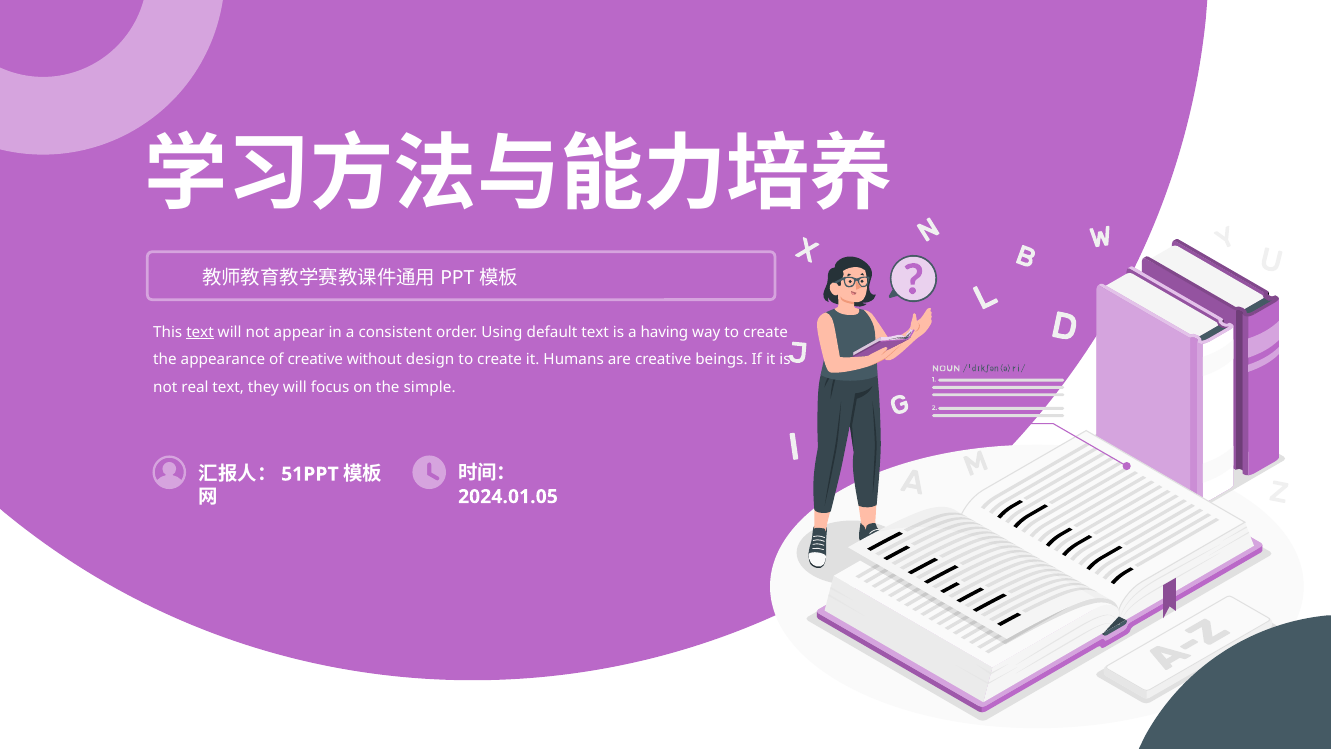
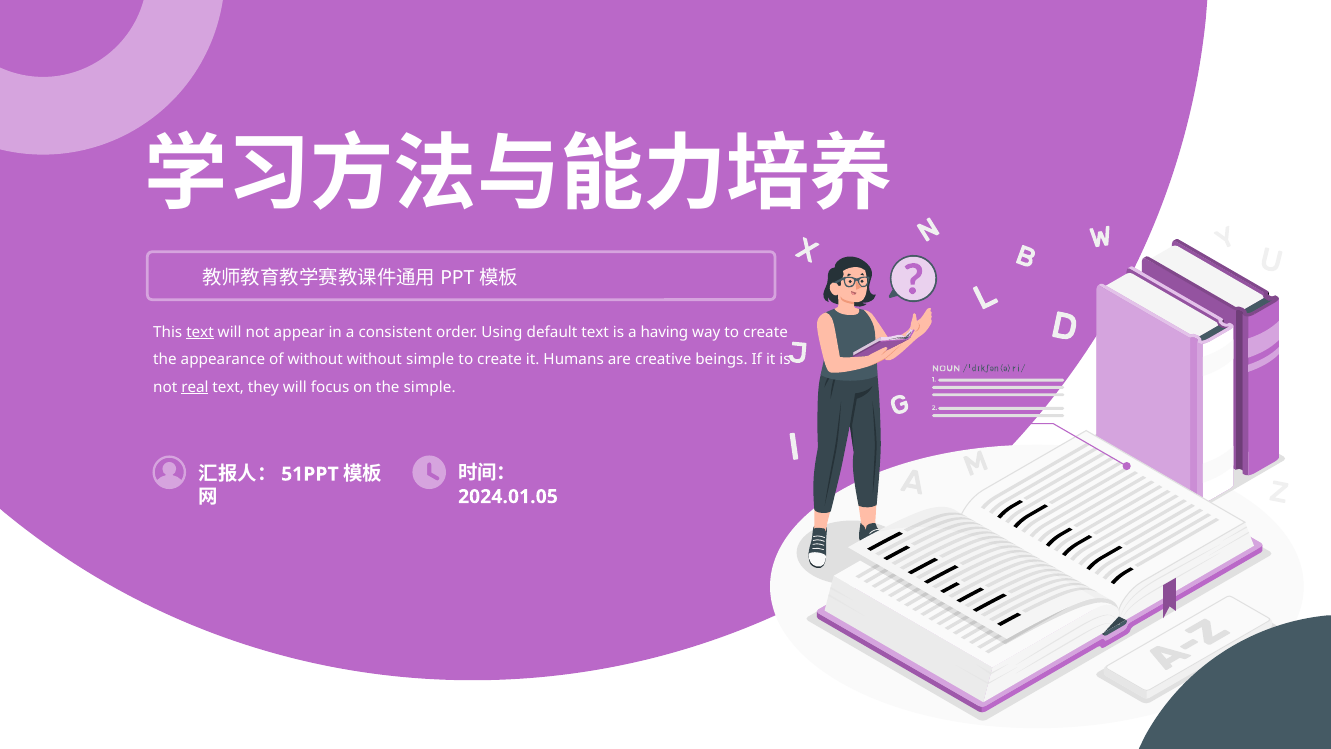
of creative: creative -> without
without design: design -> simple
real underline: none -> present
